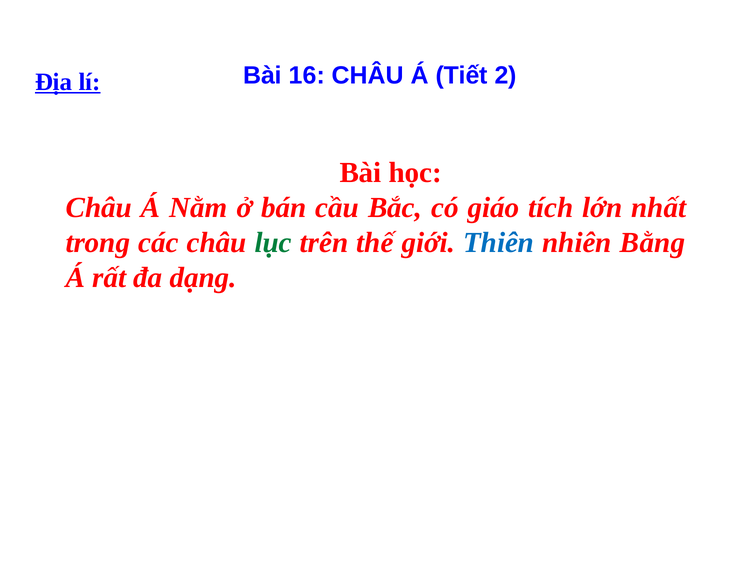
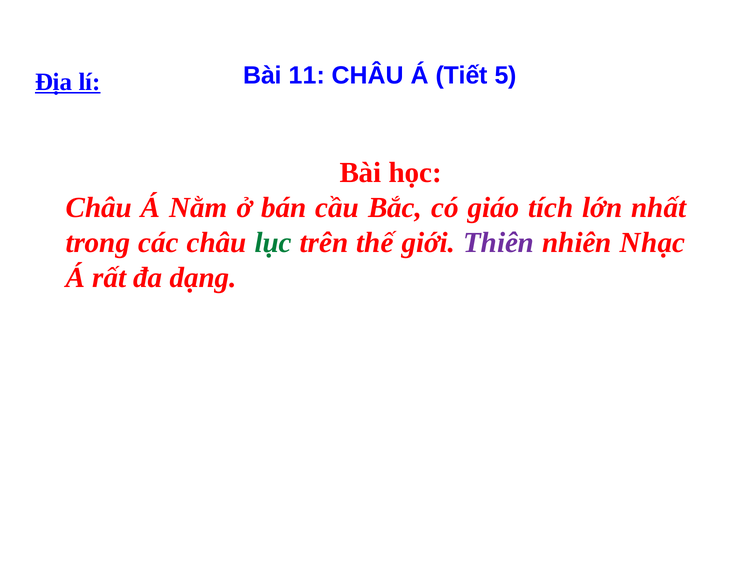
16: 16 -> 11
2: 2 -> 5
Thiên colour: blue -> purple
Bằng: Bằng -> Nhạc
